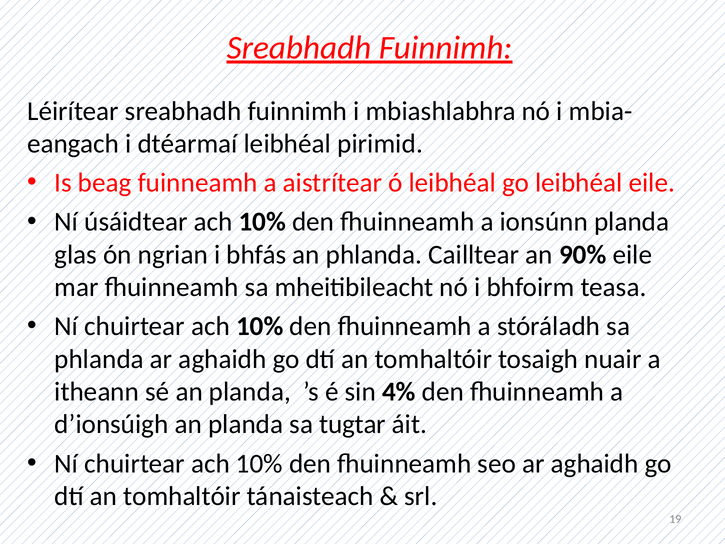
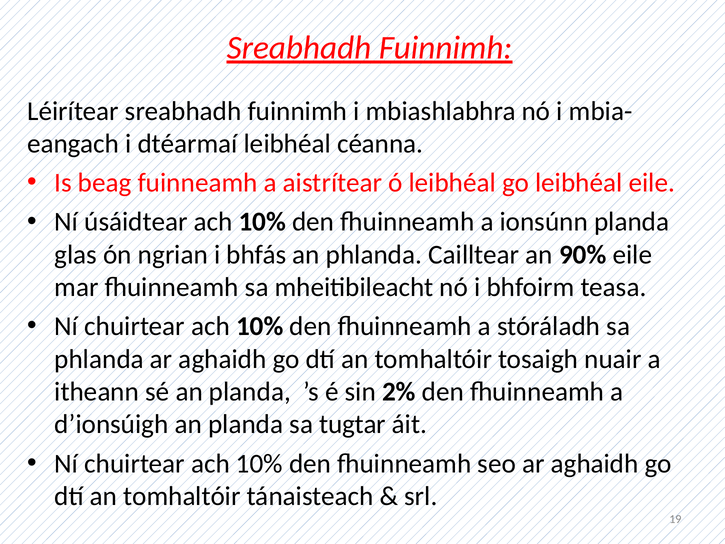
pirimid: pirimid -> céanna
4%: 4% -> 2%
